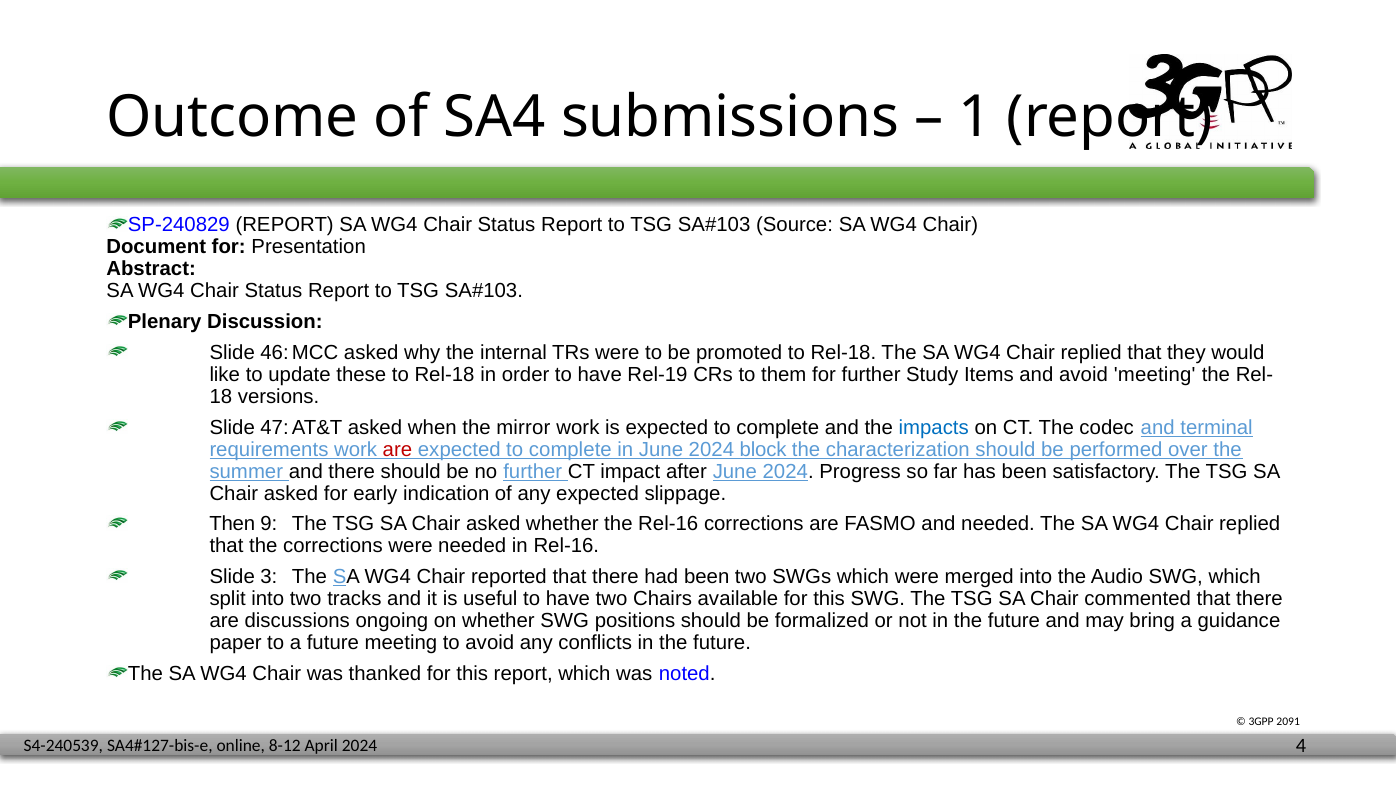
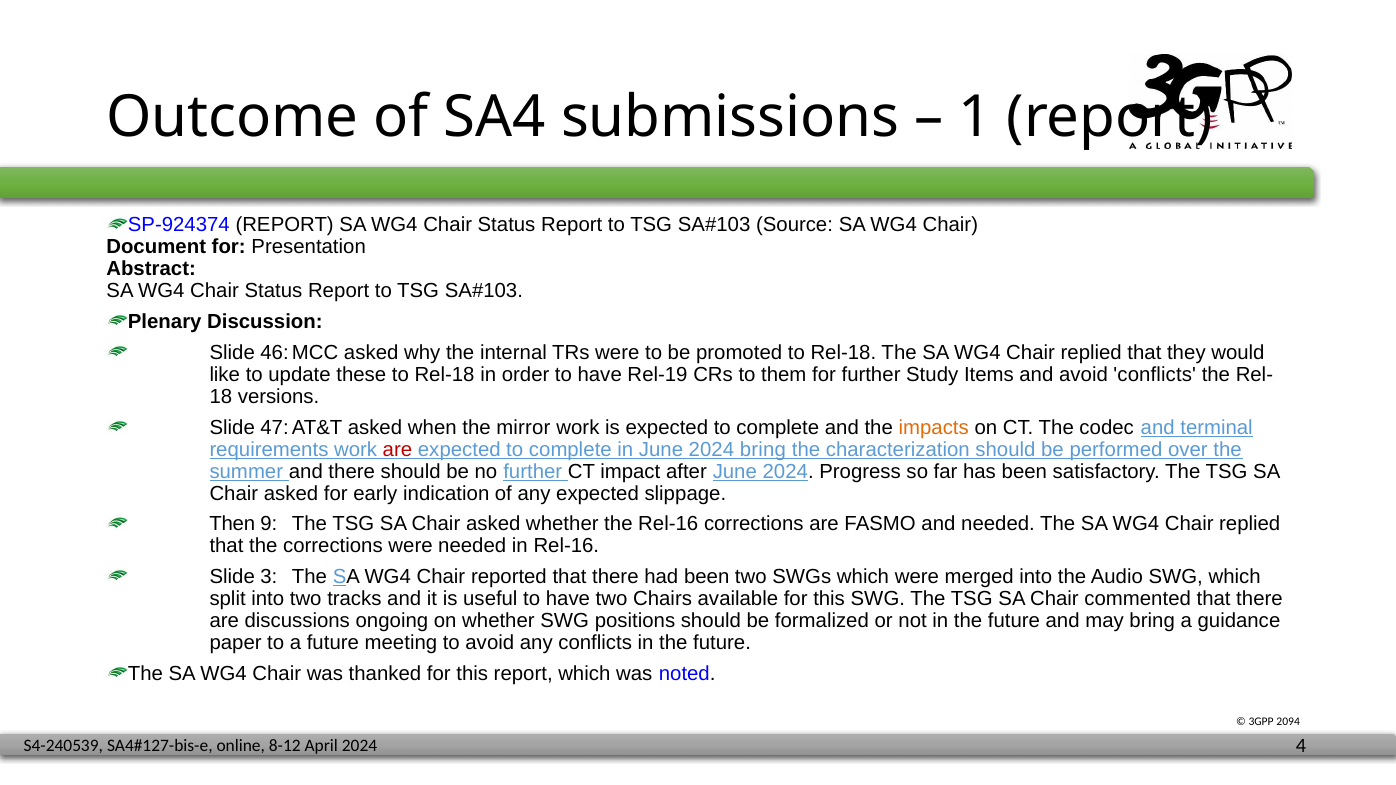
SP-240829: SP-240829 -> SP-924374
avoid meeting: meeting -> conflicts
impacts colour: blue -> orange
2024 block: block -> bring
2091: 2091 -> 2094
